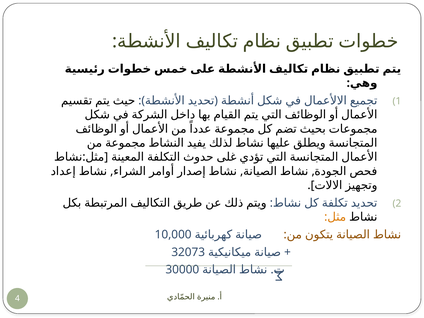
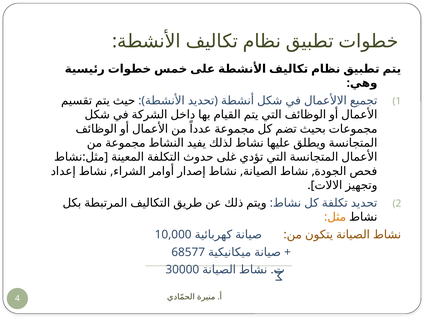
32073: 32073 -> 68577
